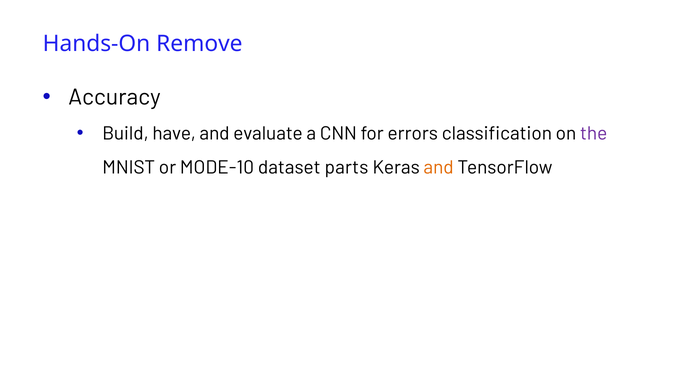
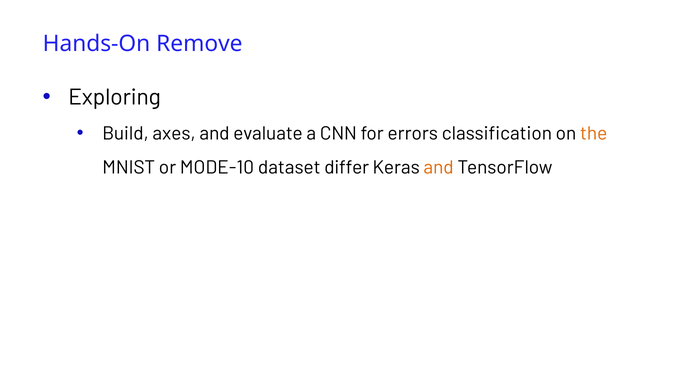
Accuracy: Accuracy -> Exploring
have: have -> axes
the colour: purple -> orange
parts: parts -> differ
